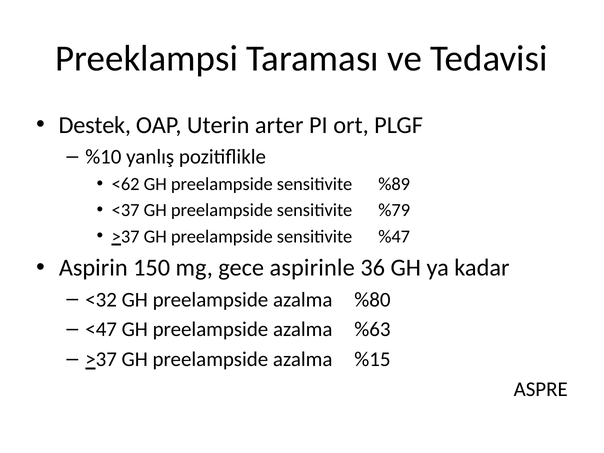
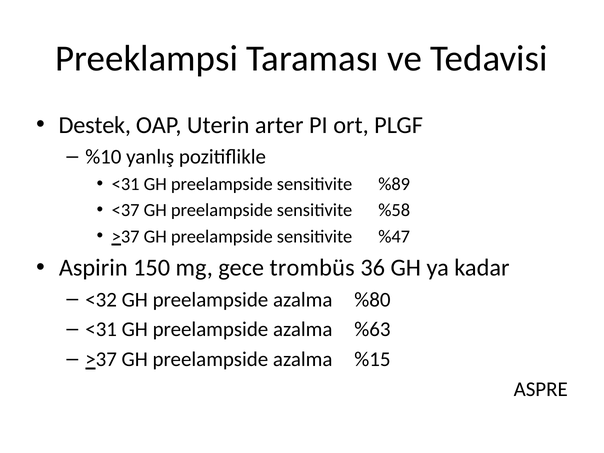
<62 at (126, 184): <62 -> <31
%79: %79 -> %58
aspirinle: aspirinle -> trombüs
<47 at (101, 329): <47 -> <31
